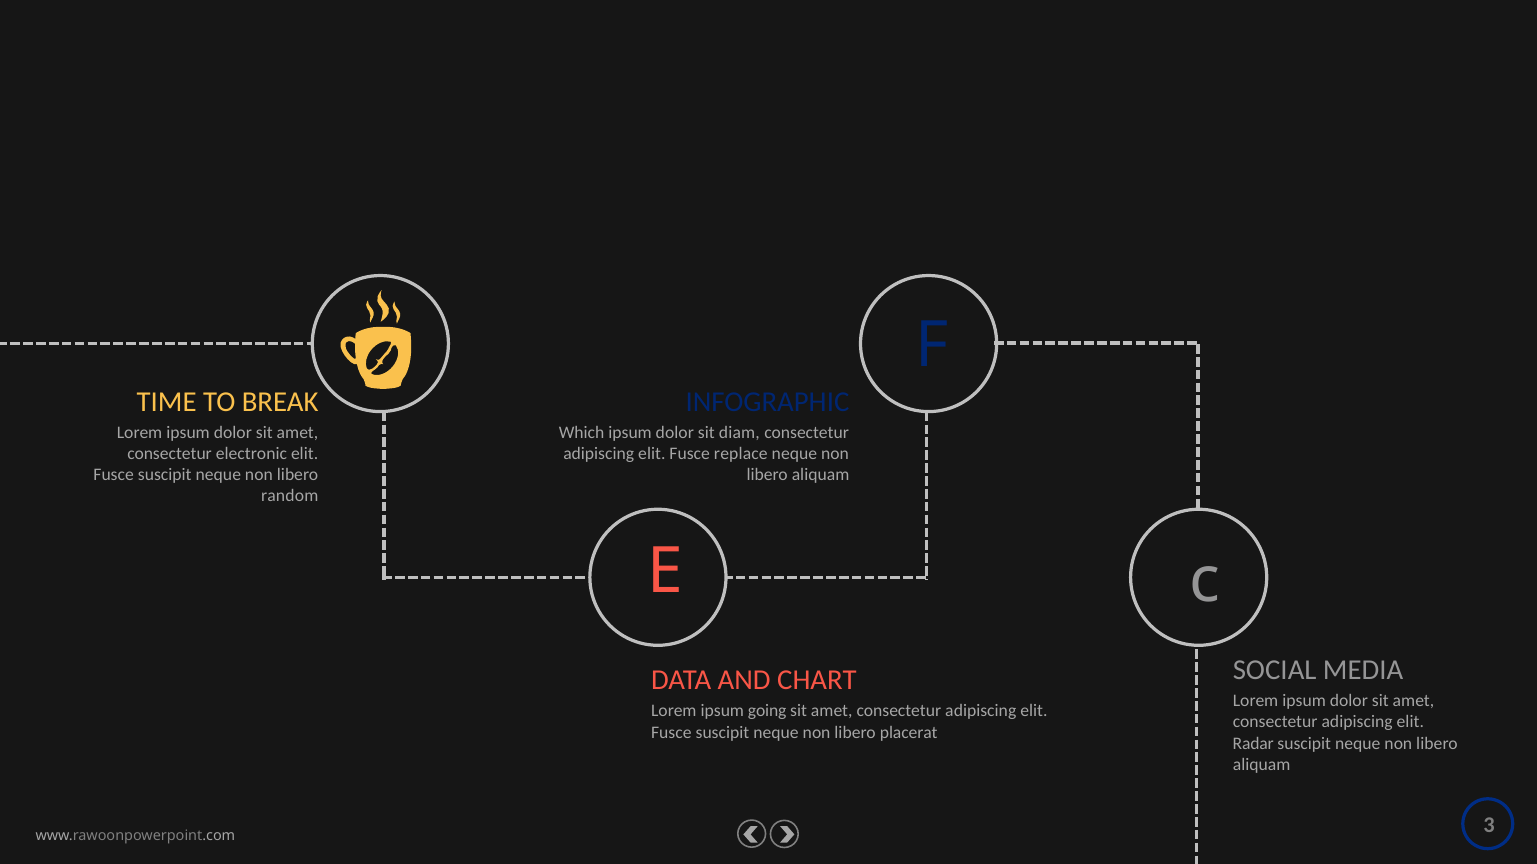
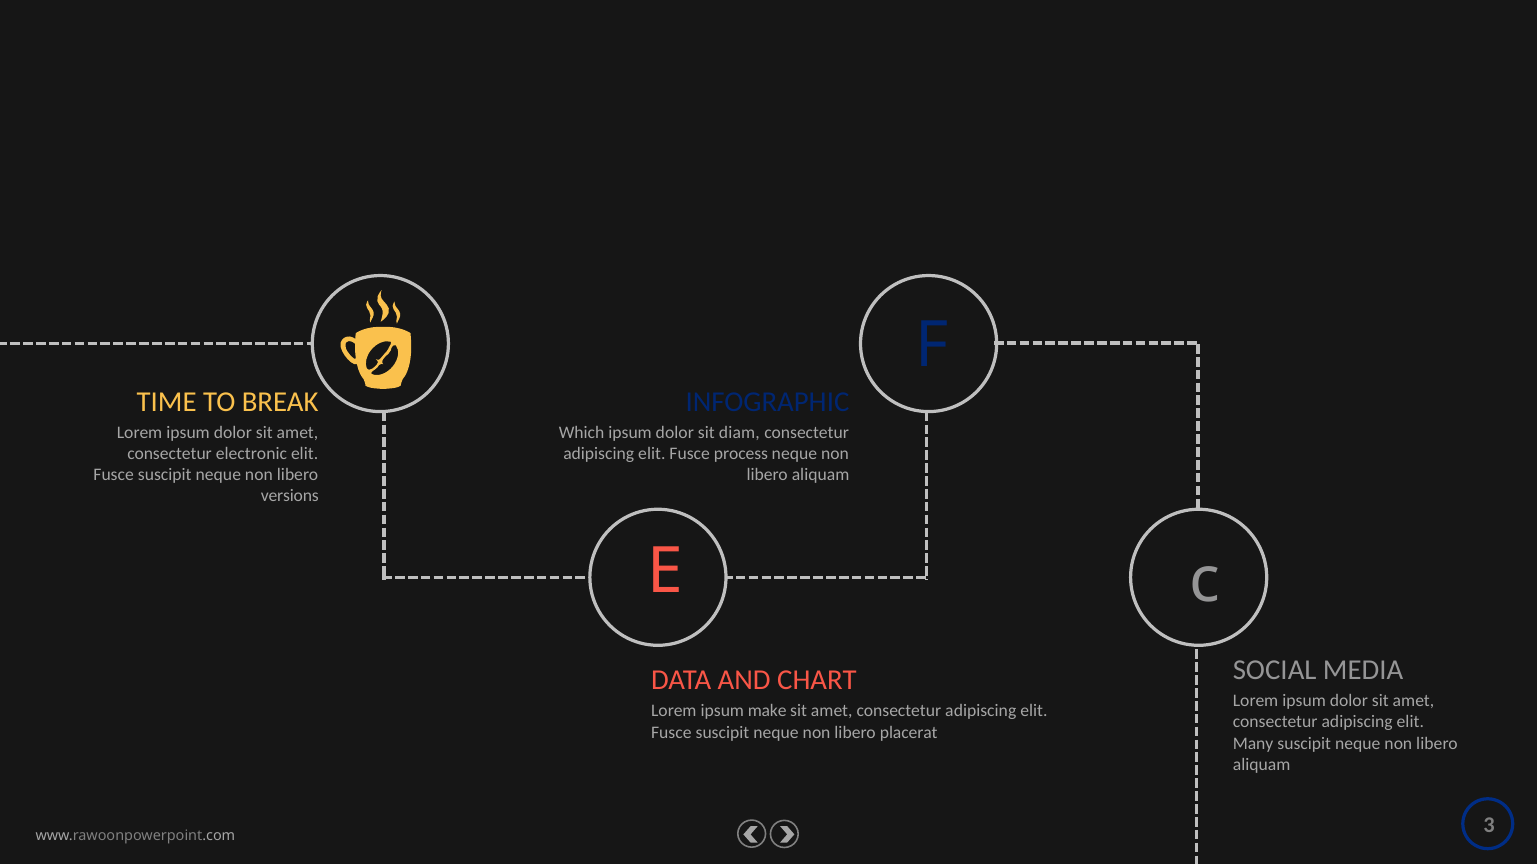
replace: replace -> process
random: random -> versions
going: going -> make
Radar: Radar -> Many
